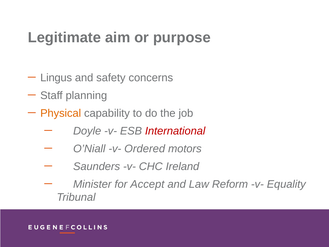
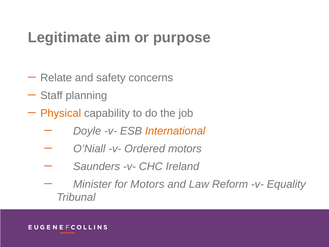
Lingus: Lingus -> Relate
International colour: red -> orange
for Accept: Accept -> Motors
